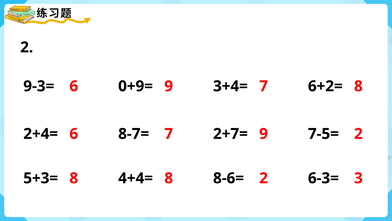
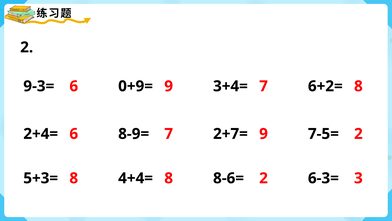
8-7=: 8-7= -> 8-9=
